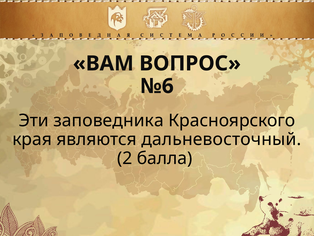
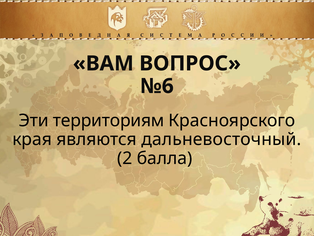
заповедника: заповедника -> территориям
